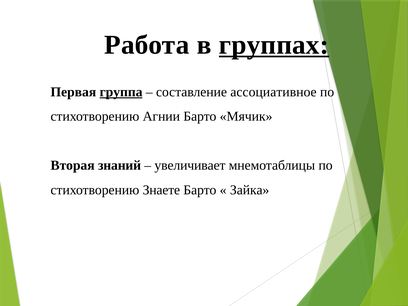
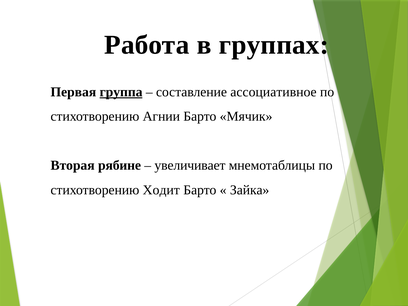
группах underline: present -> none
знаний: знаний -> рябине
Знаете: Знаете -> Ходит
